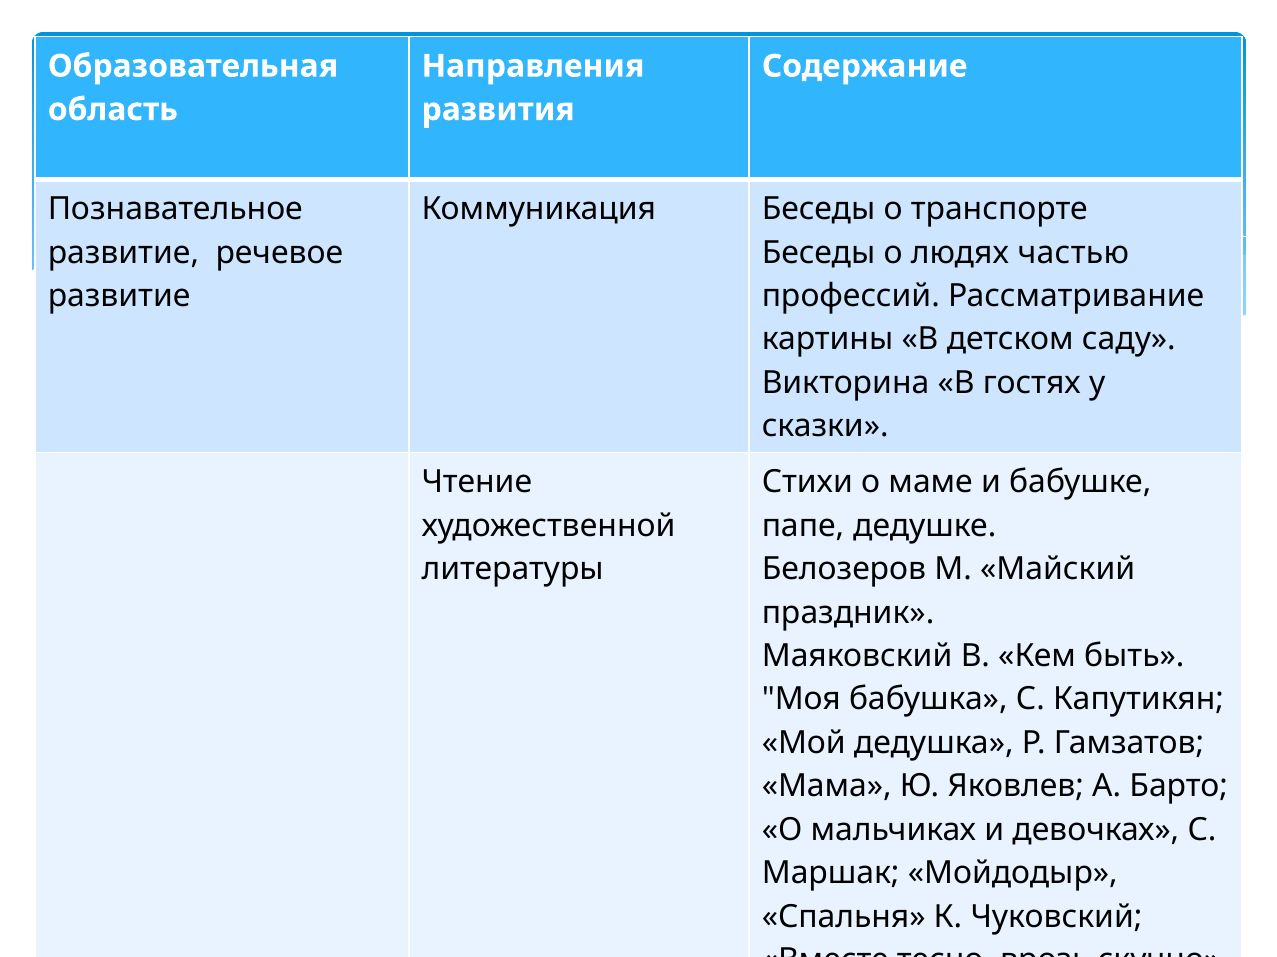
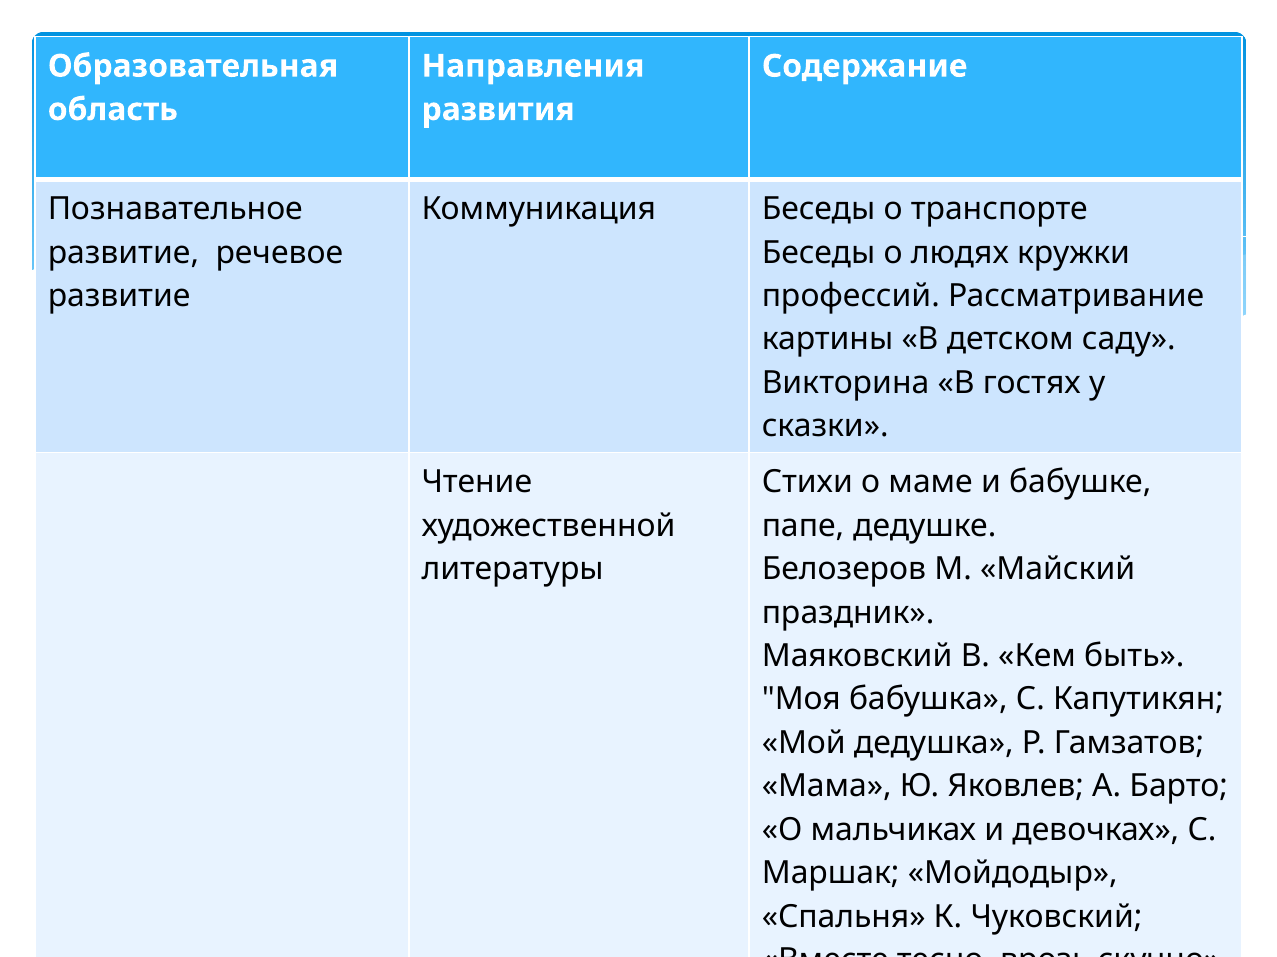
частью: частью -> кружки
